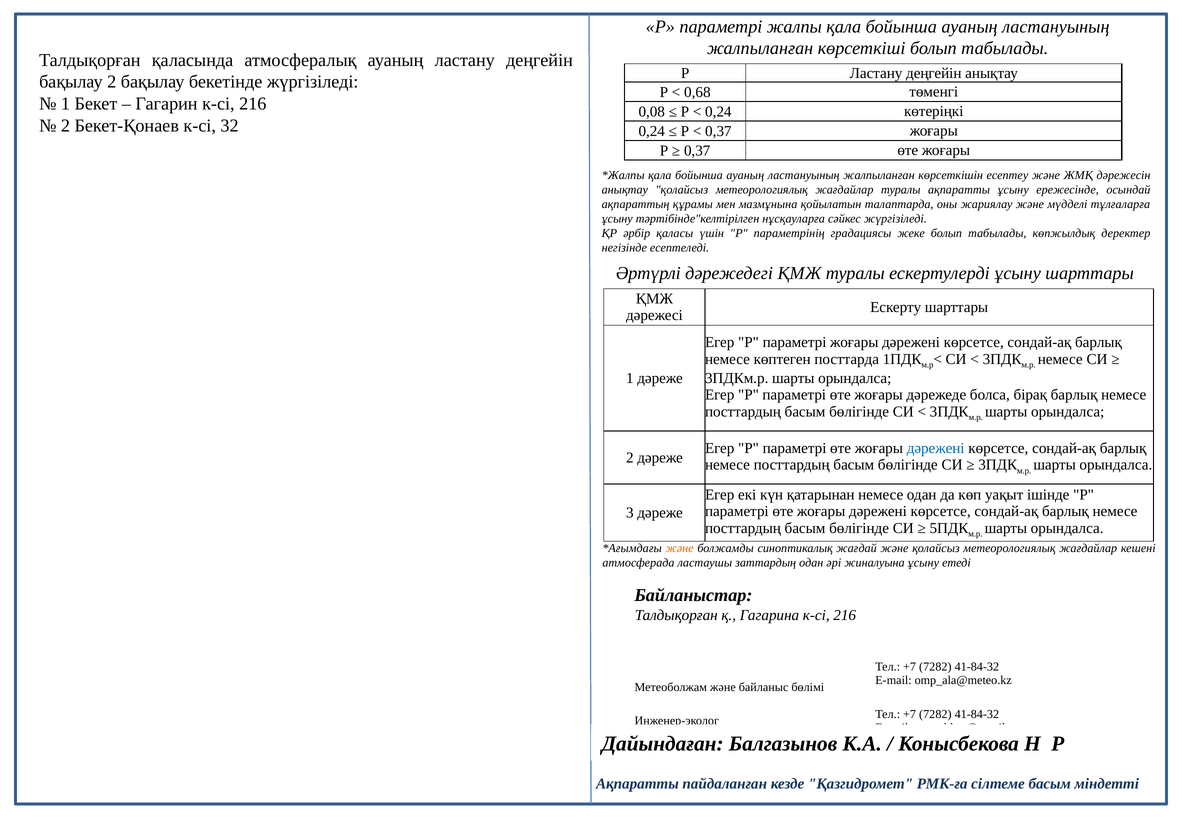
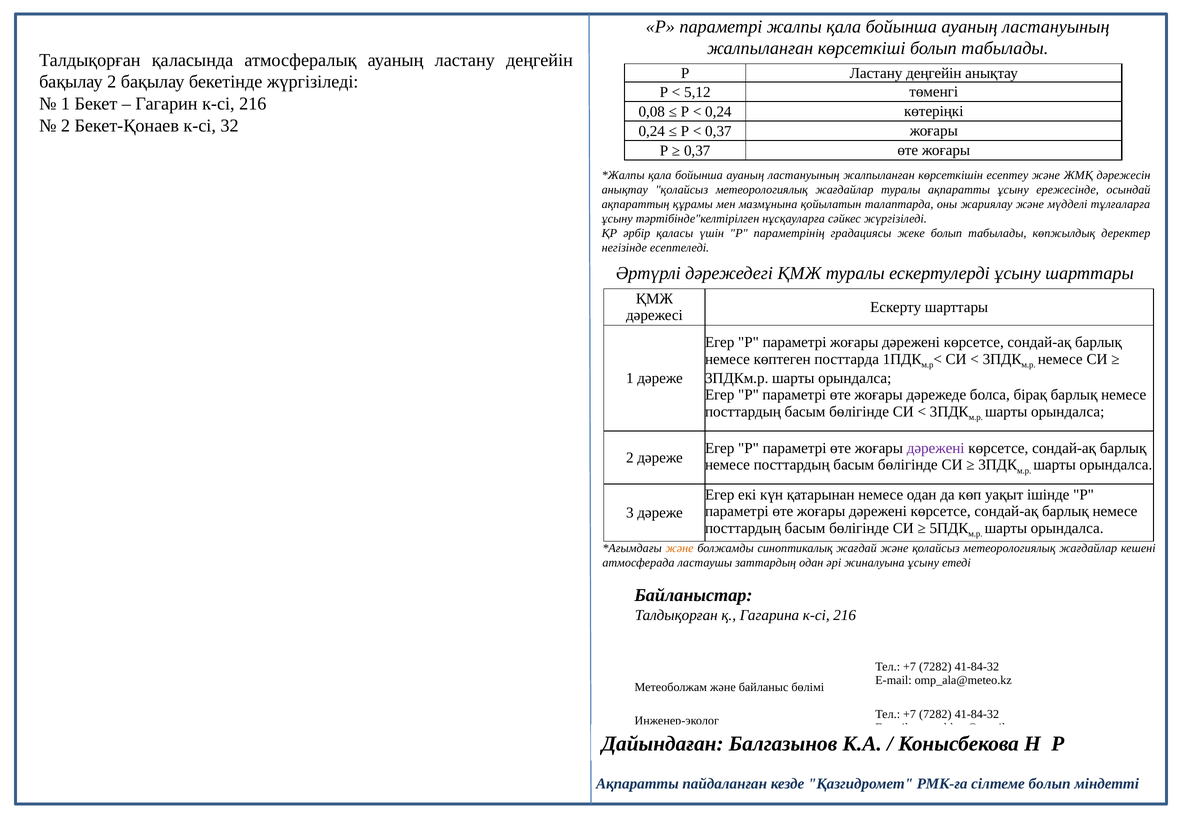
0,68: 0,68 -> 5,12
дәрежені at (936, 448) colour: blue -> purple
сілтеме басым: басым -> болып
